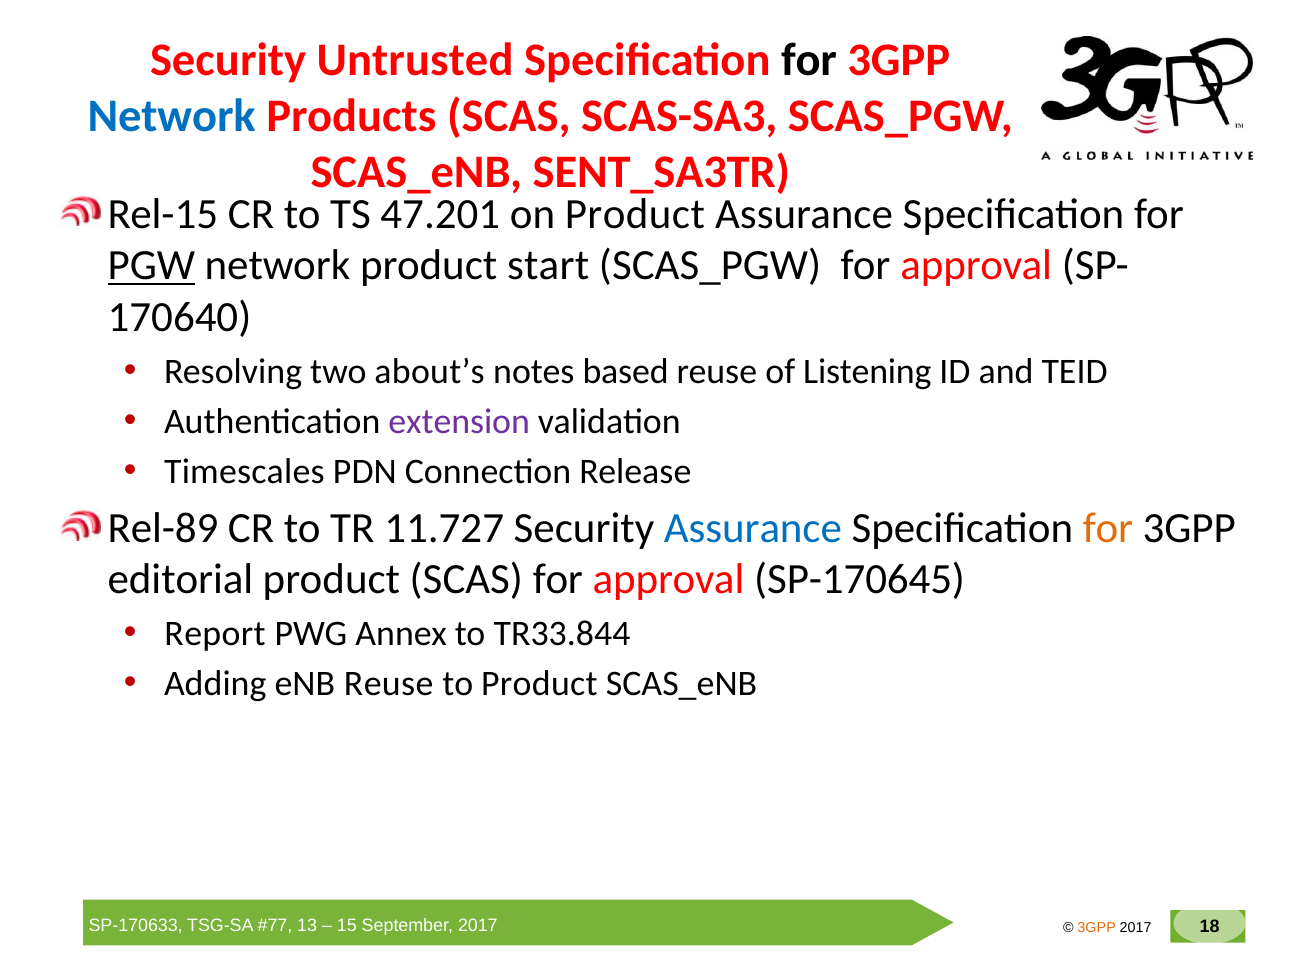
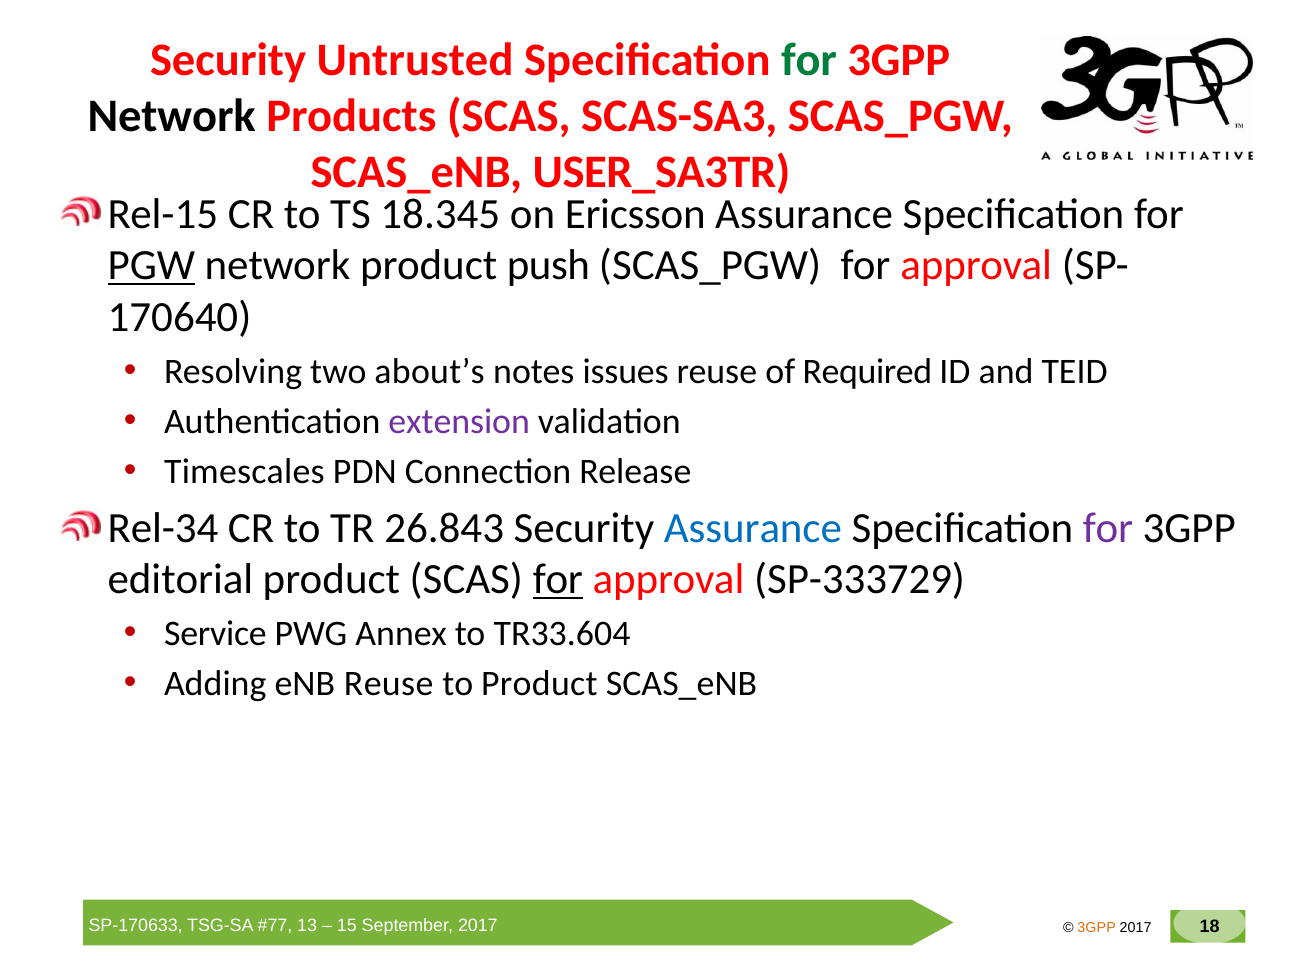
for at (809, 60) colour: black -> green
Network at (172, 116) colour: blue -> black
SENT_SA3TR: SENT_SA3TR -> USER_SA3TR
47.201: 47.201 -> 18.345
on Product: Product -> Ericsson
start: start -> push
based: based -> issues
Listening: Listening -> Required
Rel-89: Rel-89 -> Rel-34
11.727: 11.727 -> 26.843
for at (1108, 528) colour: orange -> purple
for at (558, 579) underline: none -> present
SP-170645: SP-170645 -> SP-333729
Report: Report -> Service
TR33.844: TR33.844 -> TR33.604
